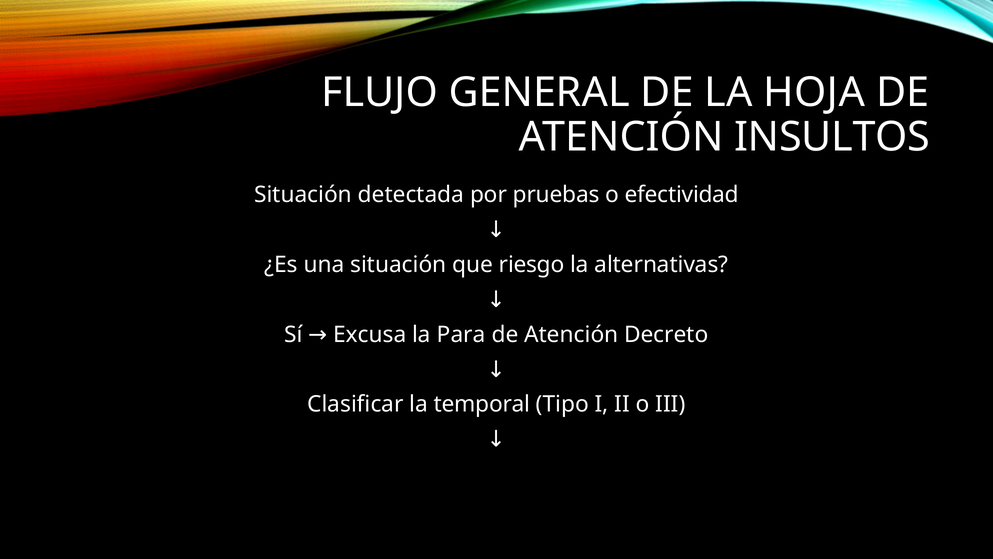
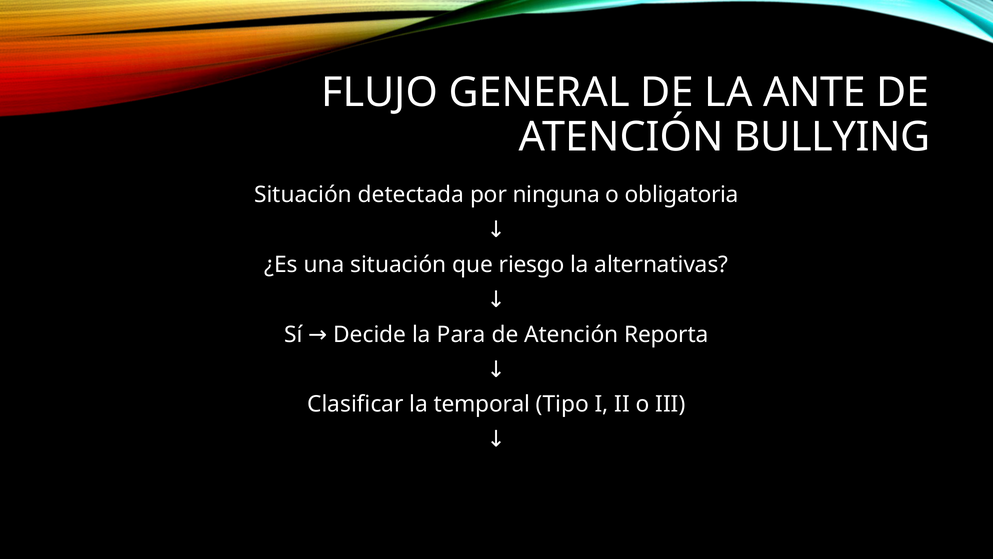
HOJA: HOJA -> ANTE
INSULTOS: INSULTOS -> BULLYING
pruebas: pruebas -> ninguna
efectividad: efectividad -> obligatoria
Excusa: Excusa -> Decide
Decreto: Decreto -> Reporta
